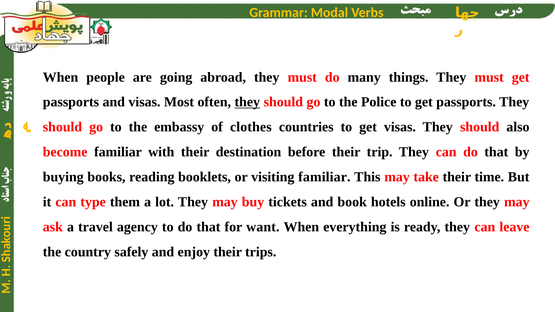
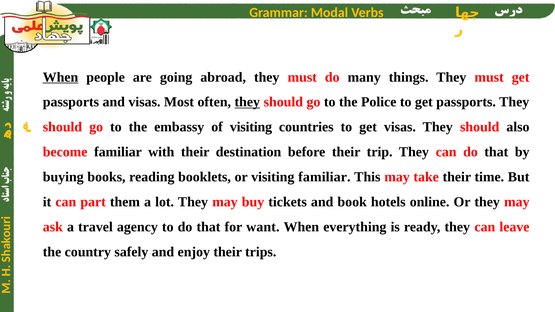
When at (61, 77) underline: none -> present
of clothes: clothes -> visiting
type: type -> part
